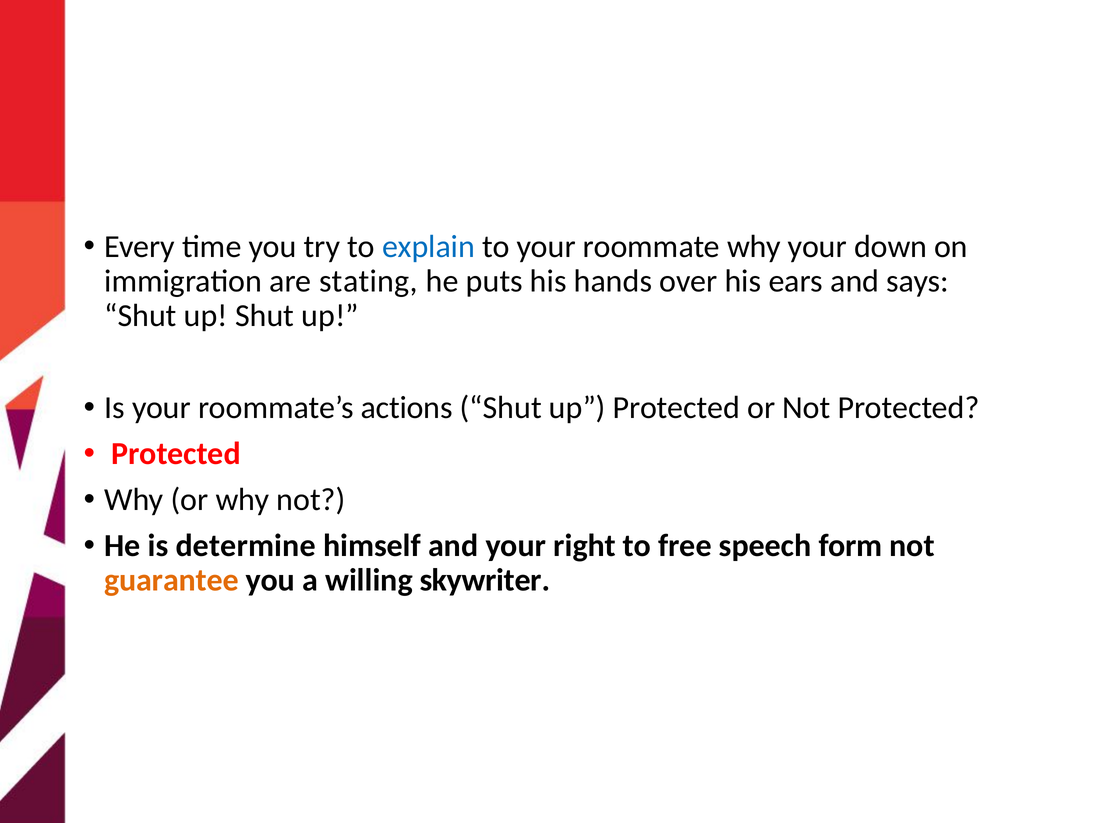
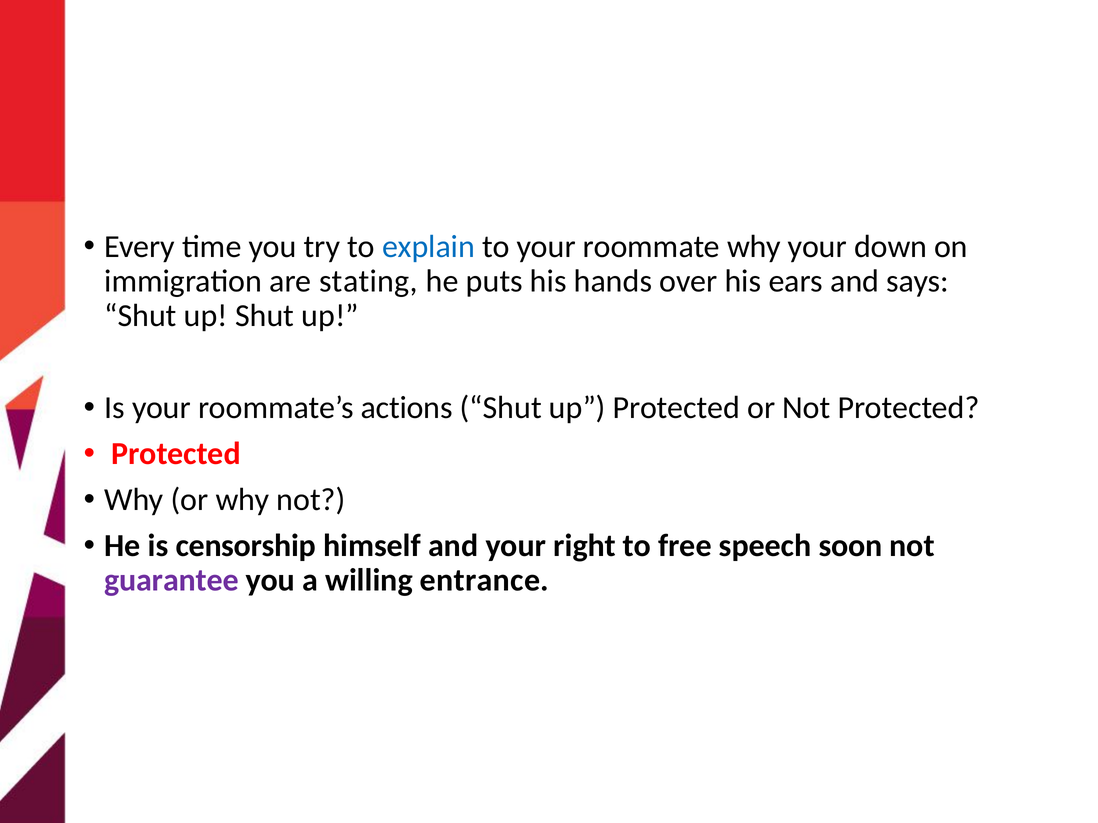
determine: determine -> censorship
form: form -> soon
guarantee colour: orange -> purple
skywriter: skywriter -> entrance
